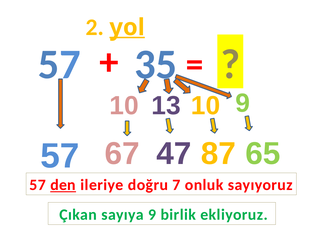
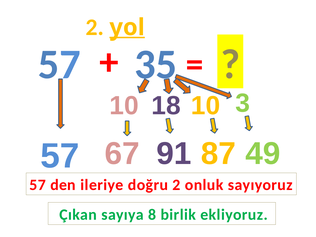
13: 13 -> 18
9 at (243, 103): 9 -> 3
47: 47 -> 91
65: 65 -> 49
den underline: present -> none
doğru 7: 7 -> 2
sayıya 9: 9 -> 8
